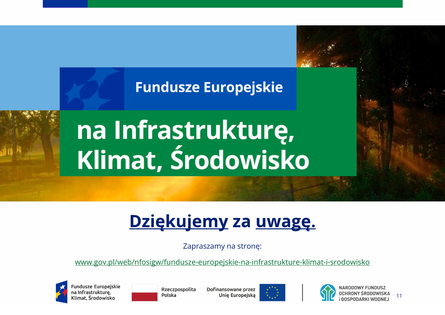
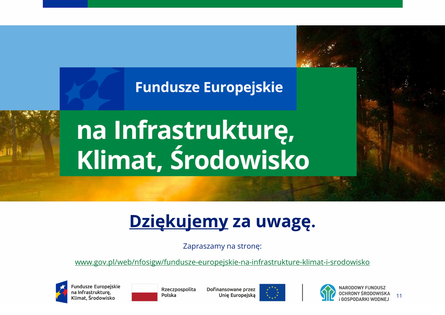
uwagę underline: present -> none
